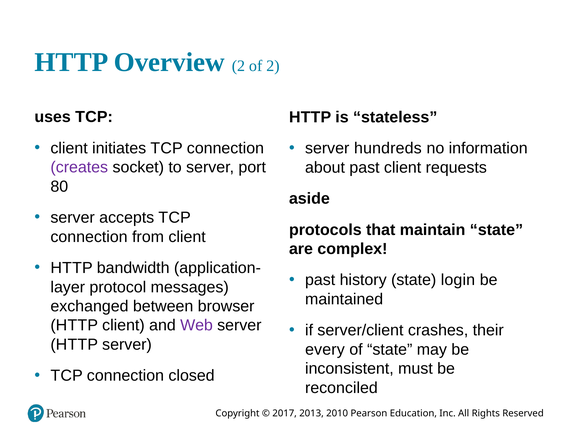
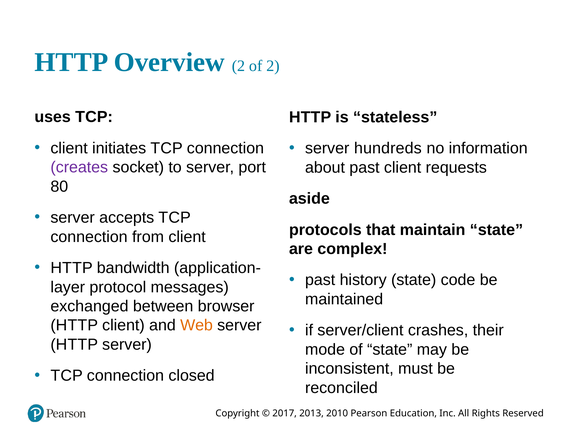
login: login -> code
Web colour: purple -> orange
every: every -> mode
